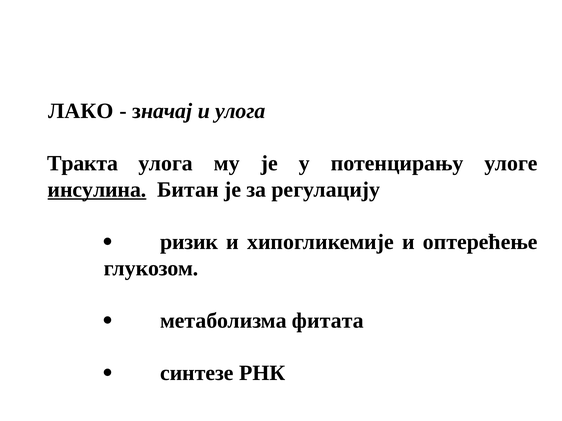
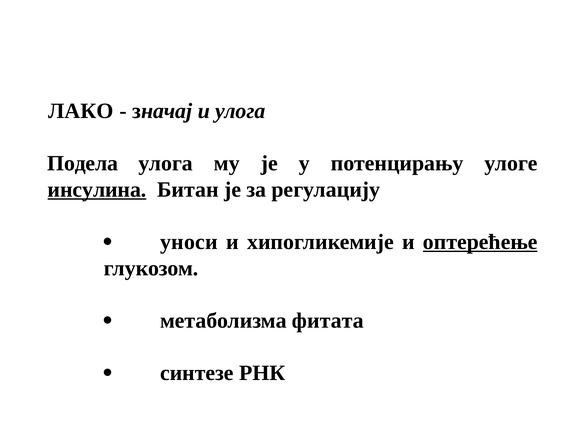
Тракта: Тракта -> Подела
ризик: ризик -> уноси
оптерећење underline: none -> present
